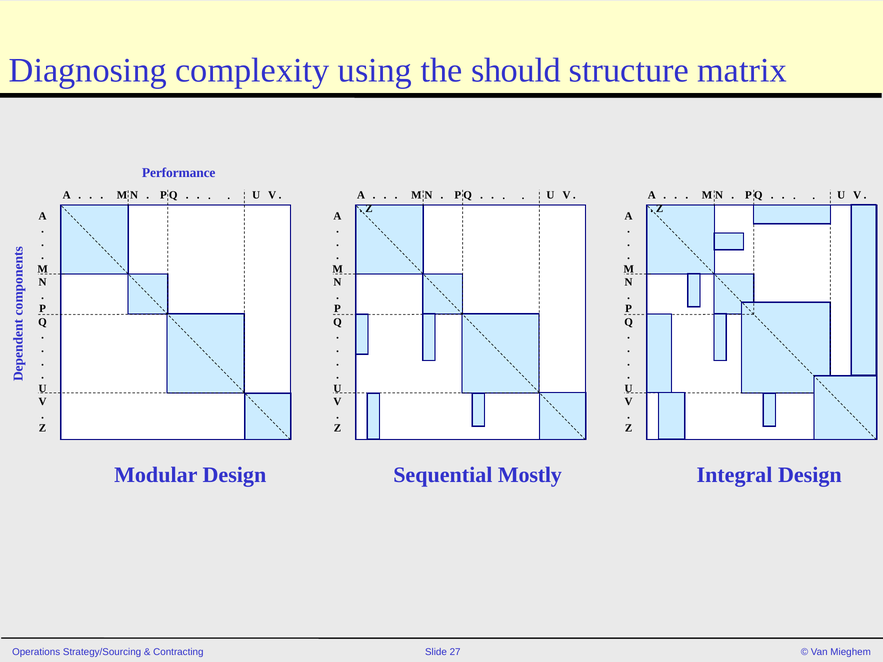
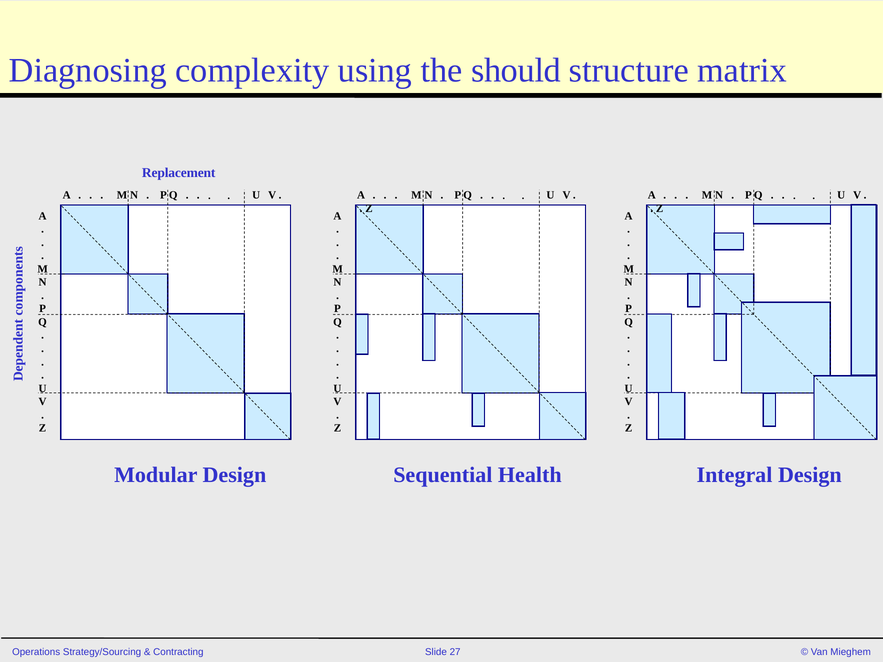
Performance: Performance -> Replacement
Mostly: Mostly -> Health
